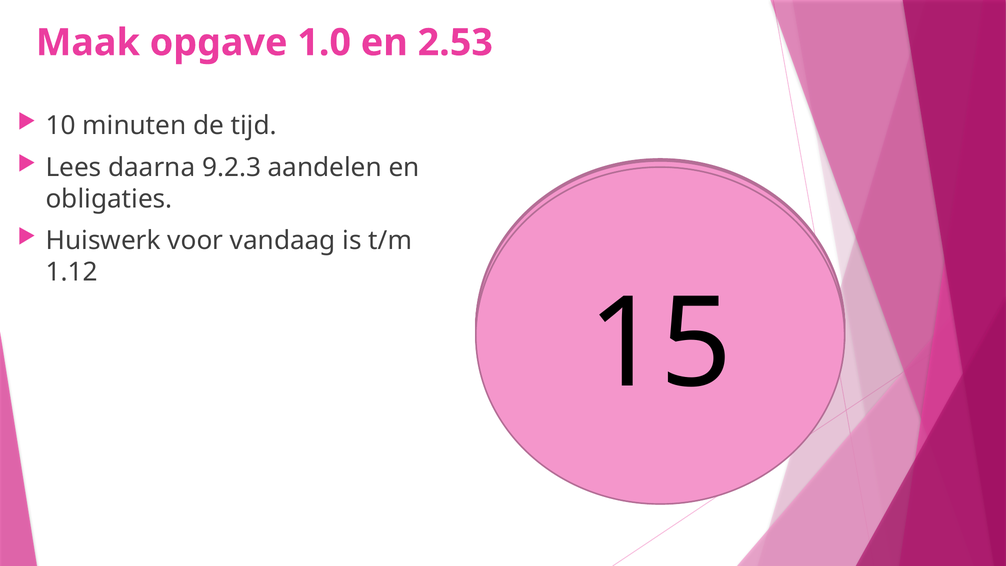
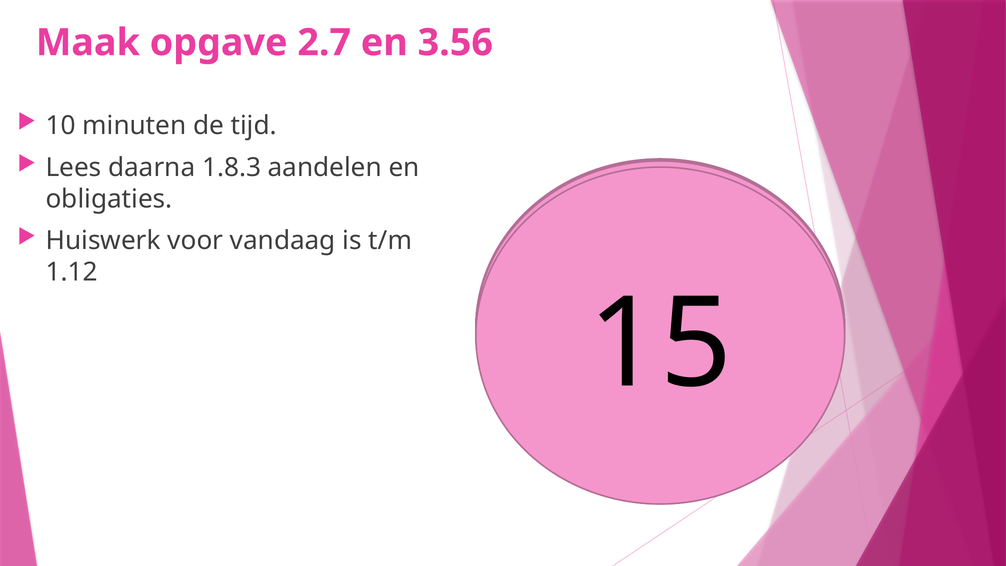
1.0: 1.0 -> 2.7
2.53: 2.53 -> 3.56
9.2.3: 9.2.3 -> 1.8.3
